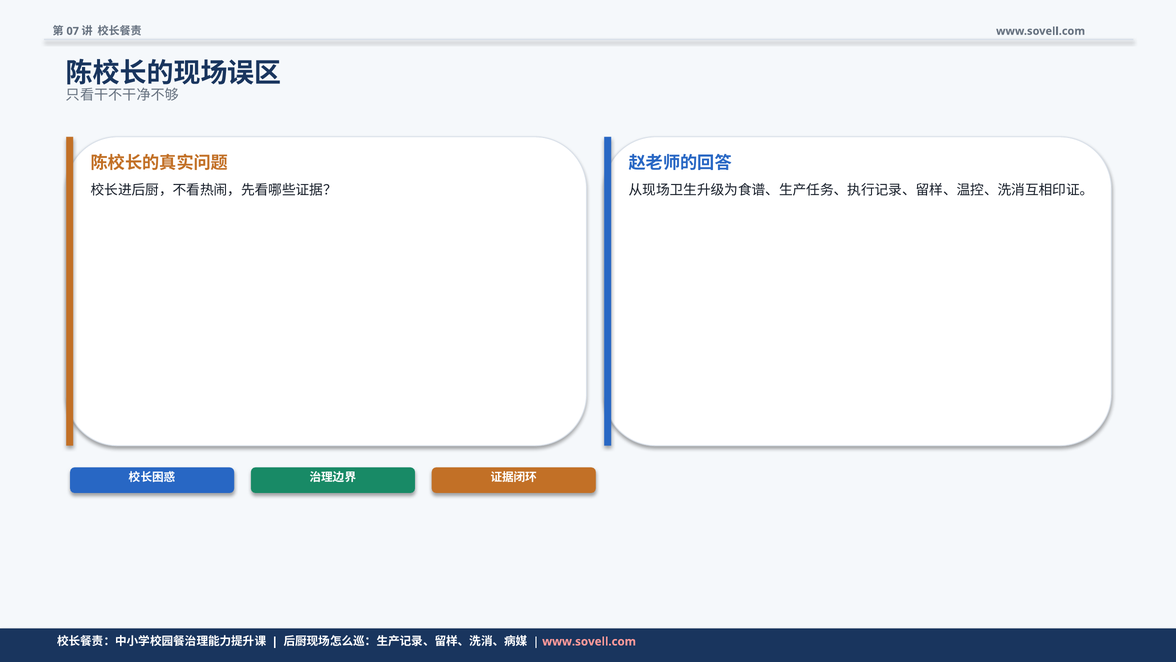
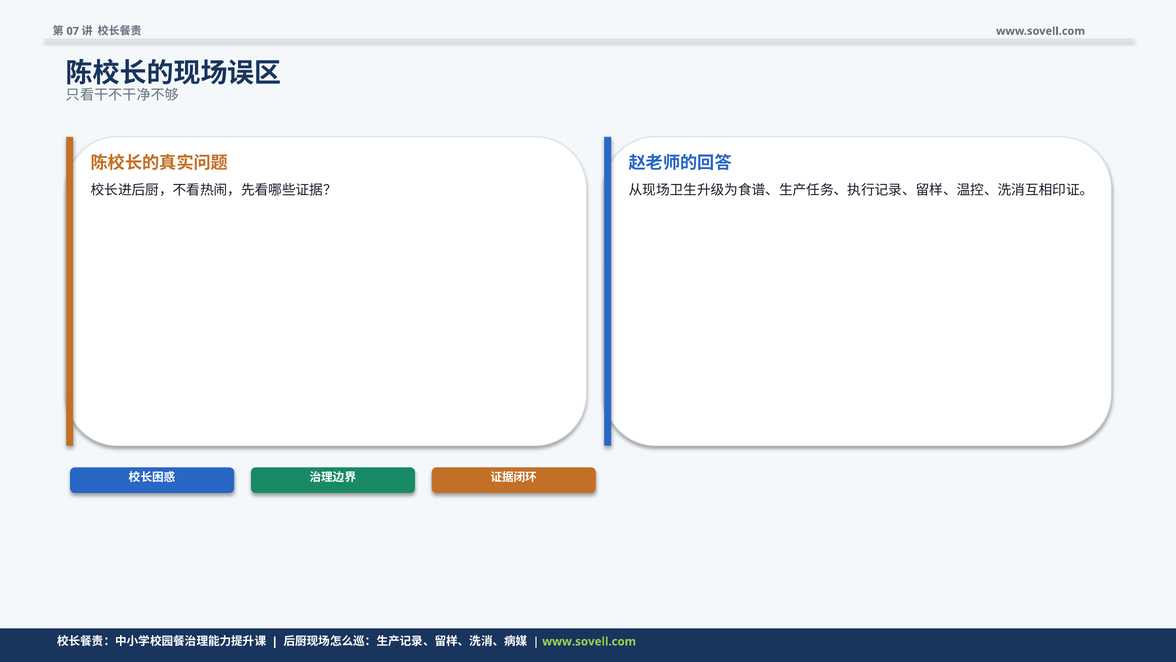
www.sovell.com at (589, 641) colour: pink -> light green
